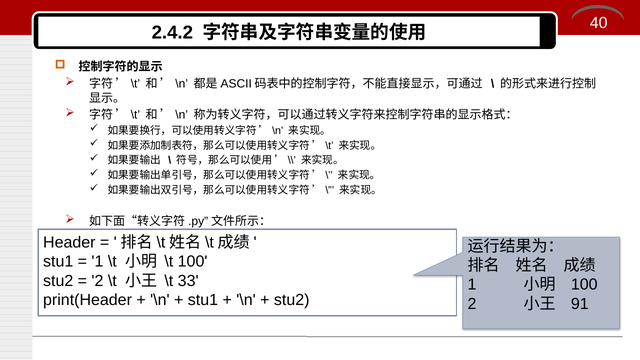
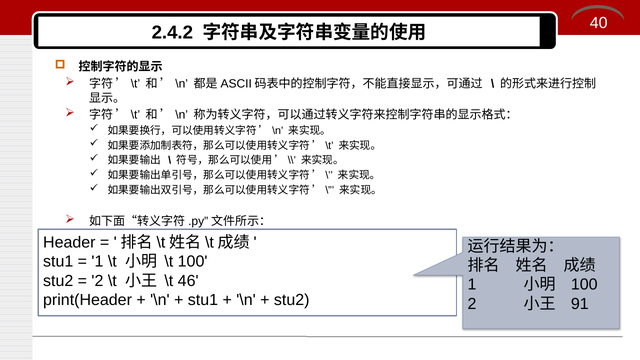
33: 33 -> 46
